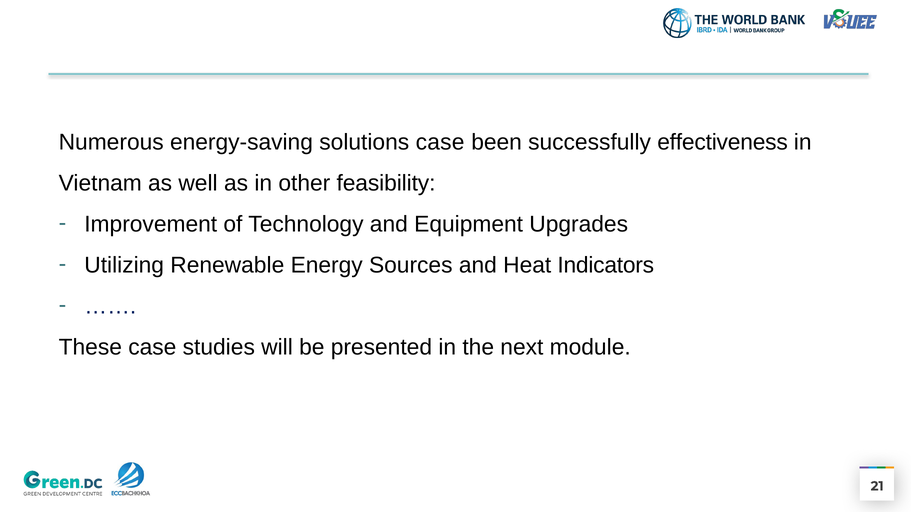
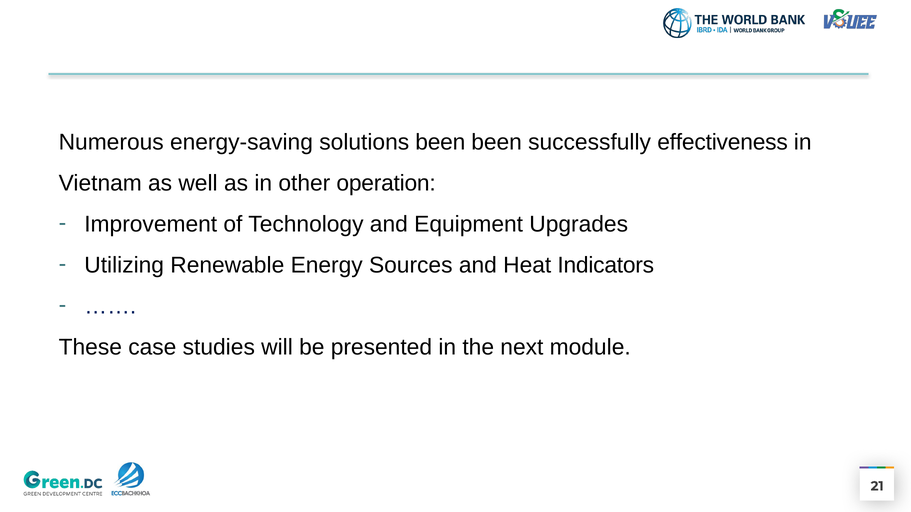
solutions case: case -> been
feasibility: feasibility -> operation
